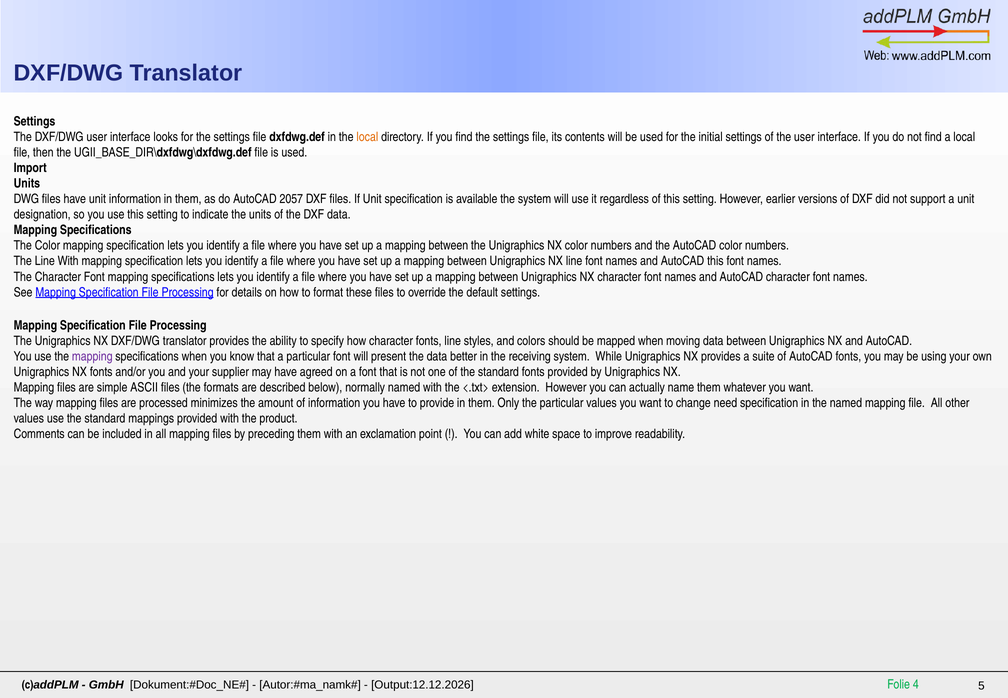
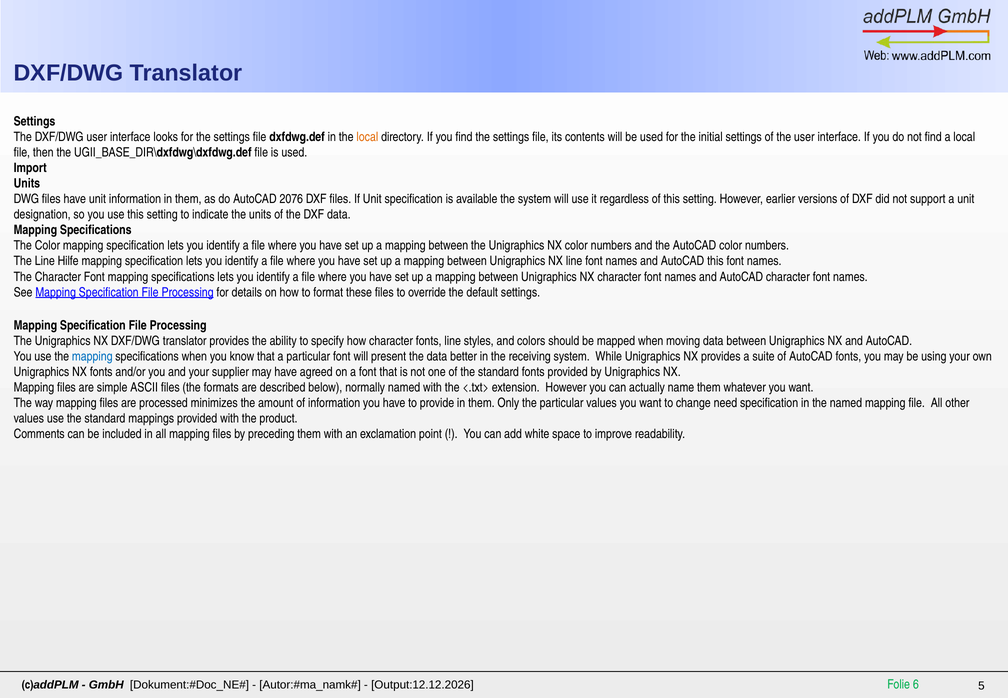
2057: 2057 -> 2076
Line With: With -> Hilfe
mapping at (92, 356) colour: purple -> blue
4: 4 -> 6
